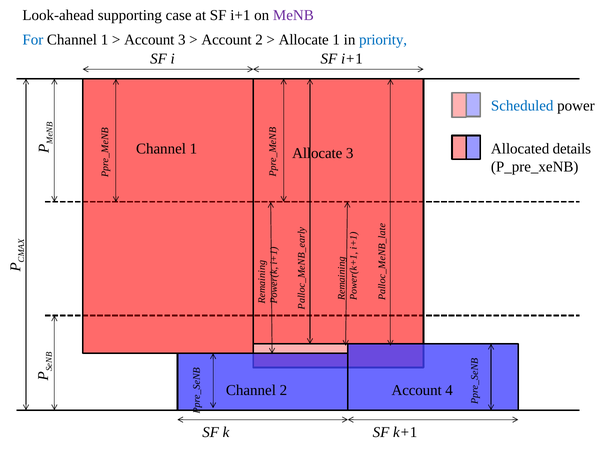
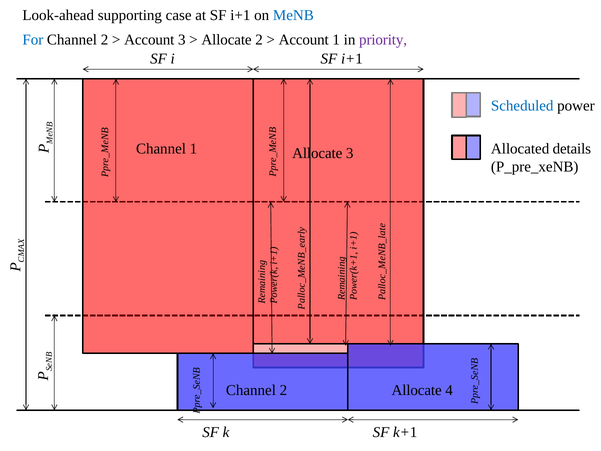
MeNB colour: purple -> blue
1 at (105, 40): 1 -> 2
Account at (227, 40): Account -> Allocate
Allocate at (304, 40): Allocate -> Account
priority colour: blue -> purple
Account at (417, 390): Account -> Allocate
